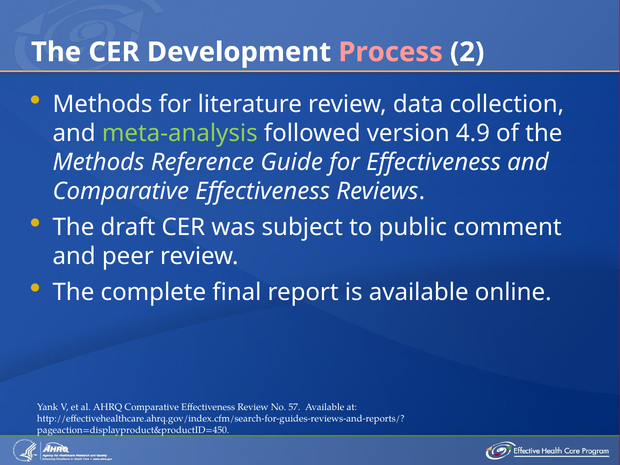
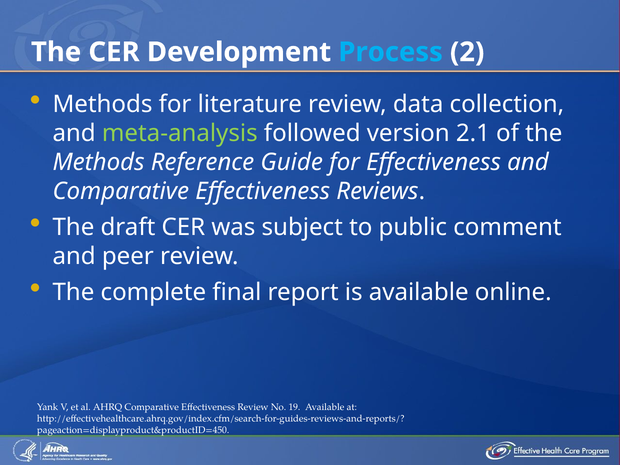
Process colour: pink -> light blue
4.9: 4.9 -> 2.1
57: 57 -> 19
